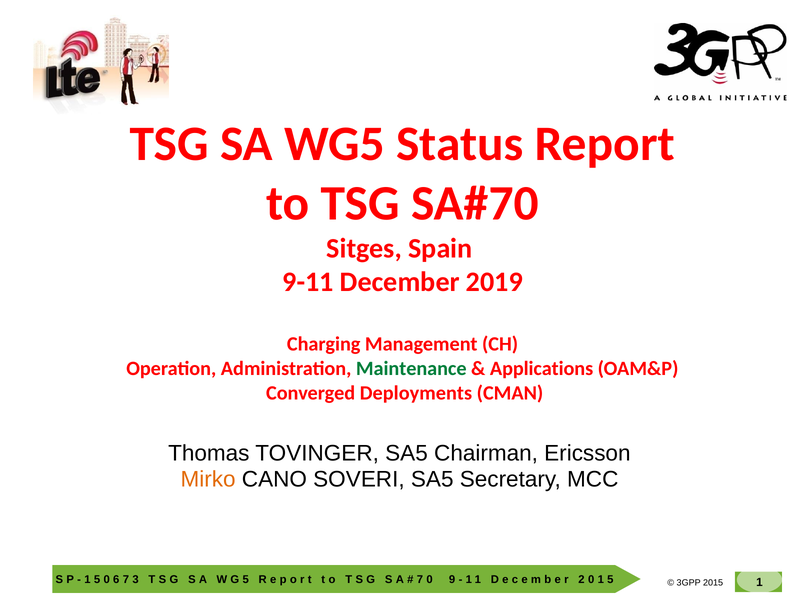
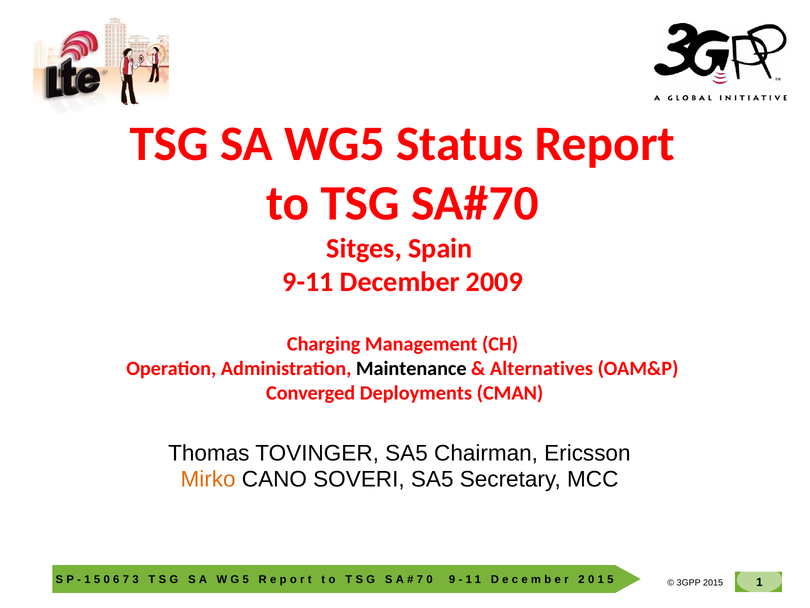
2019: 2019 -> 2009
Maintenance colour: green -> black
Applications: Applications -> Alternatives
